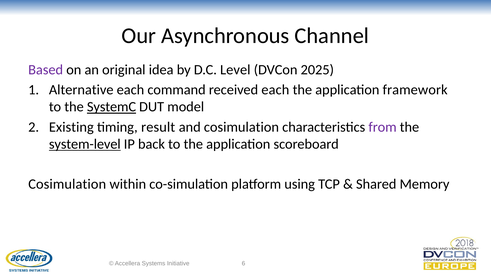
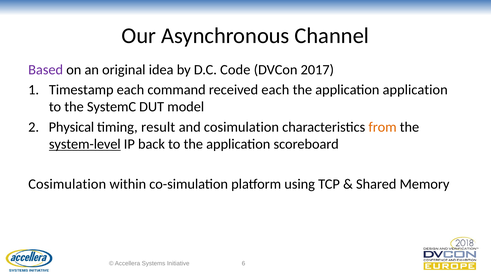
Level: Level -> Code
2025: 2025 -> 2017
Alternative: Alternative -> Timestamp
application framework: framework -> application
SystemC underline: present -> none
Existing: Existing -> Physical
from colour: purple -> orange
